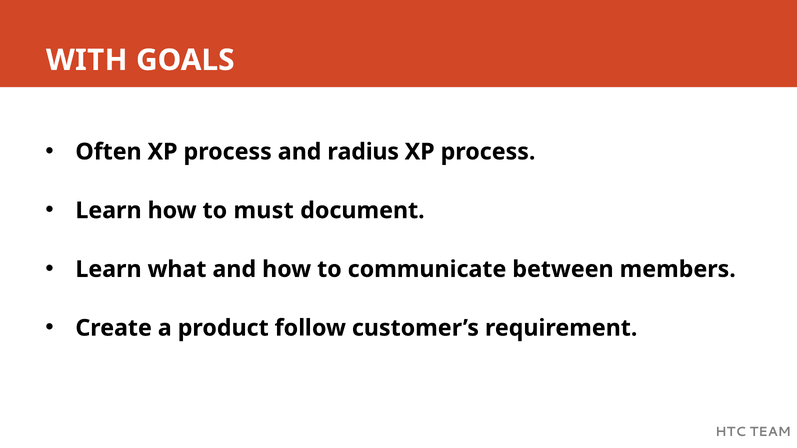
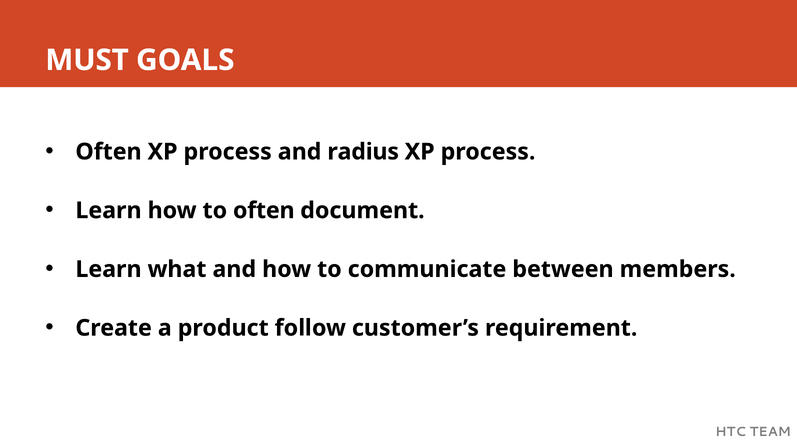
WITH: WITH -> MUST
to must: must -> often
